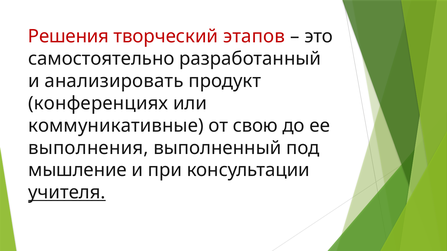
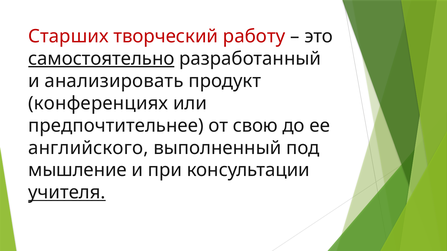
Решения: Решения -> Старших
этапов: этапов -> работу
самостоятельно underline: none -> present
коммуникативные: коммуникативные -> предпочтительнее
выполнения: выполнения -> английского
